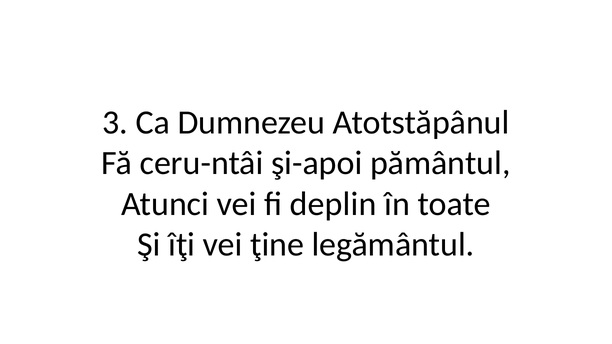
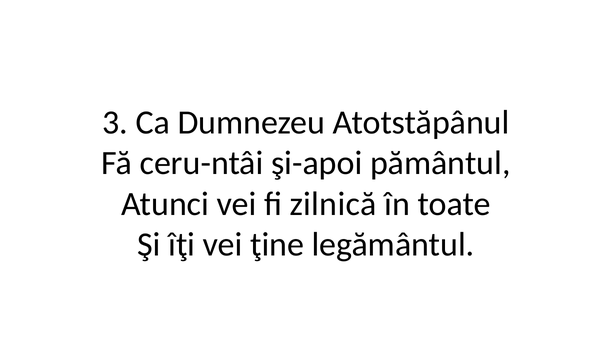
deplin: deplin -> zilnică
